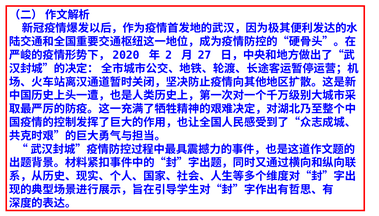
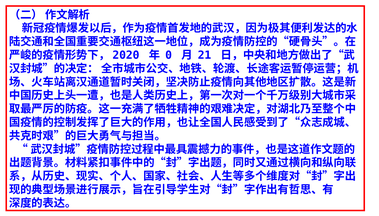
2: 2 -> 0
27: 27 -> 21
